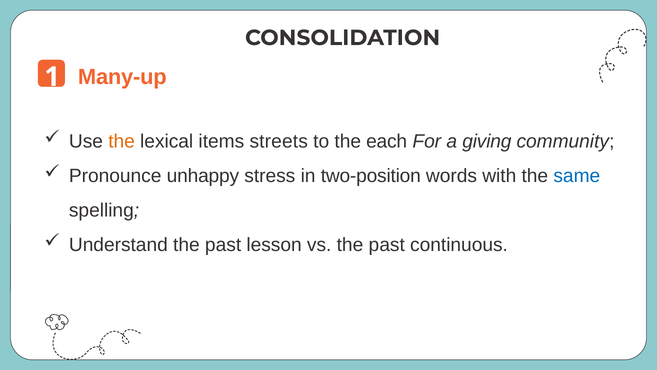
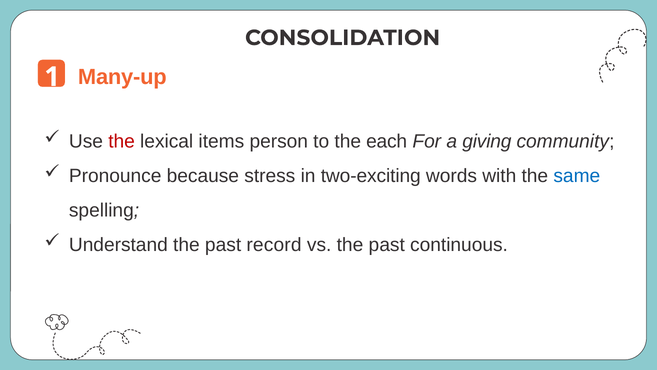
the at (122, 141) colour: orange -> red
streets: streets -> person
unhappy: unhappy -> because
two-position: two-position -> two-exciting
lesson: lesson -> record
